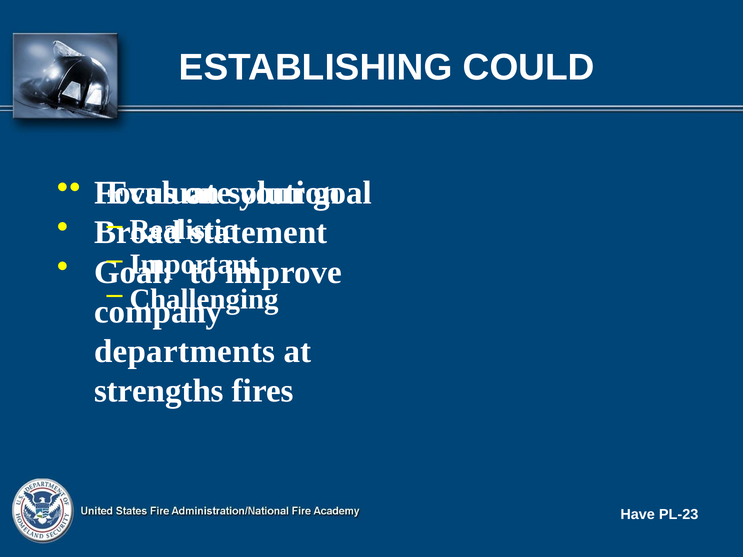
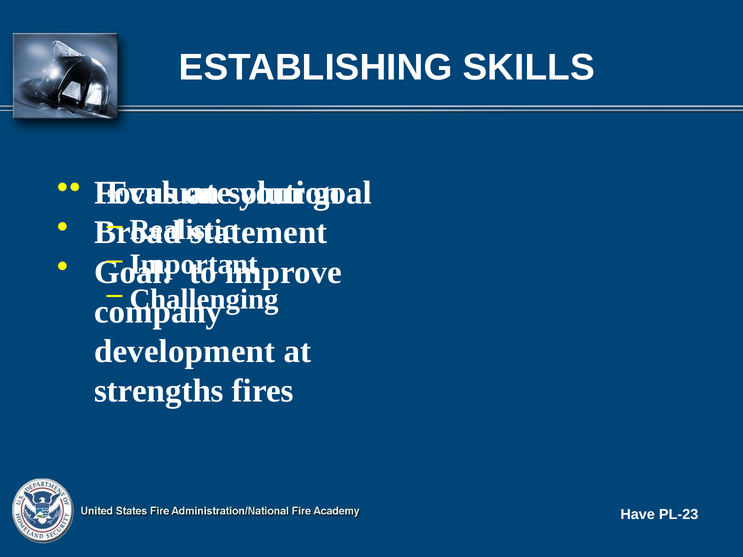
COULD: COULD -> SKILLS
departments: departments -> development
